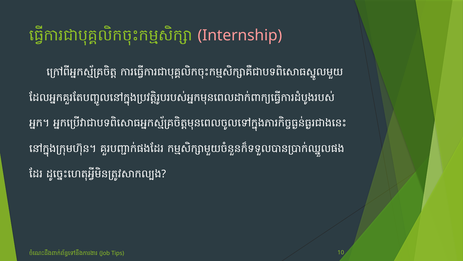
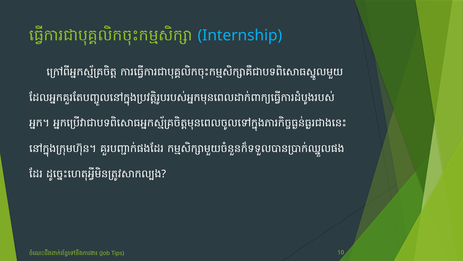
Internship colour: pink -> light blue
